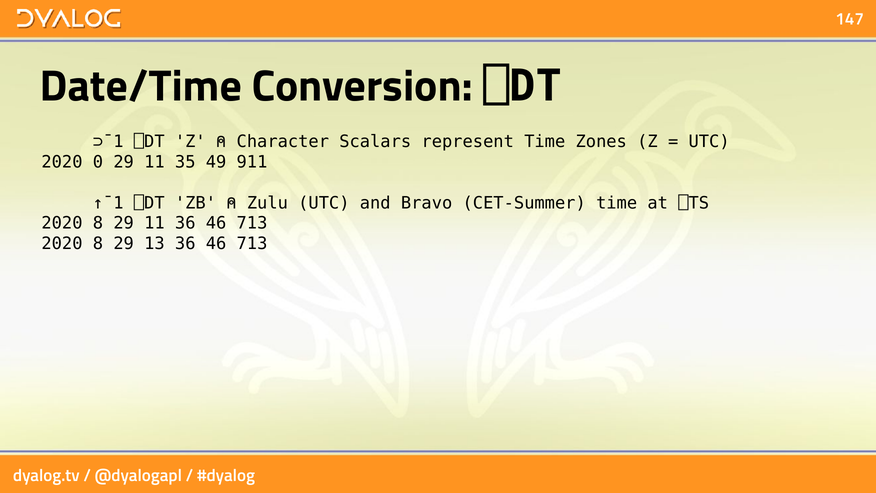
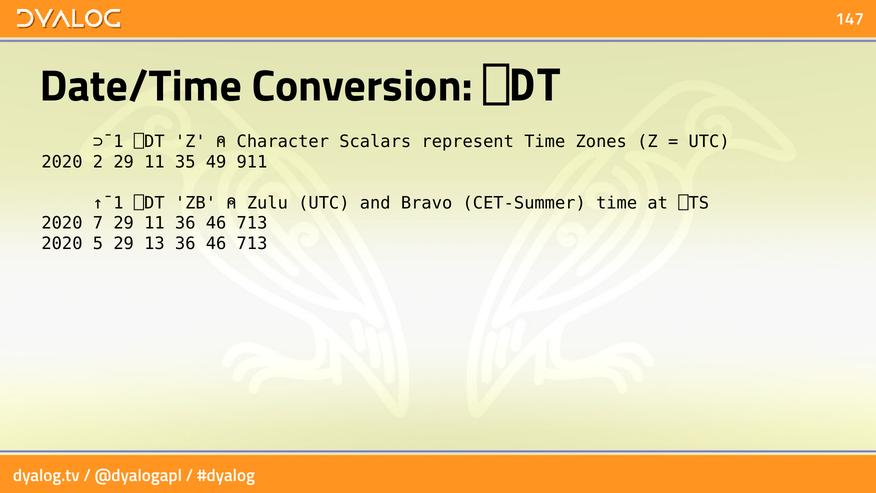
0: 0 -> 2
8 at (98, 223): 8 -> 7
8 at (98, 244): 8 -> 5
